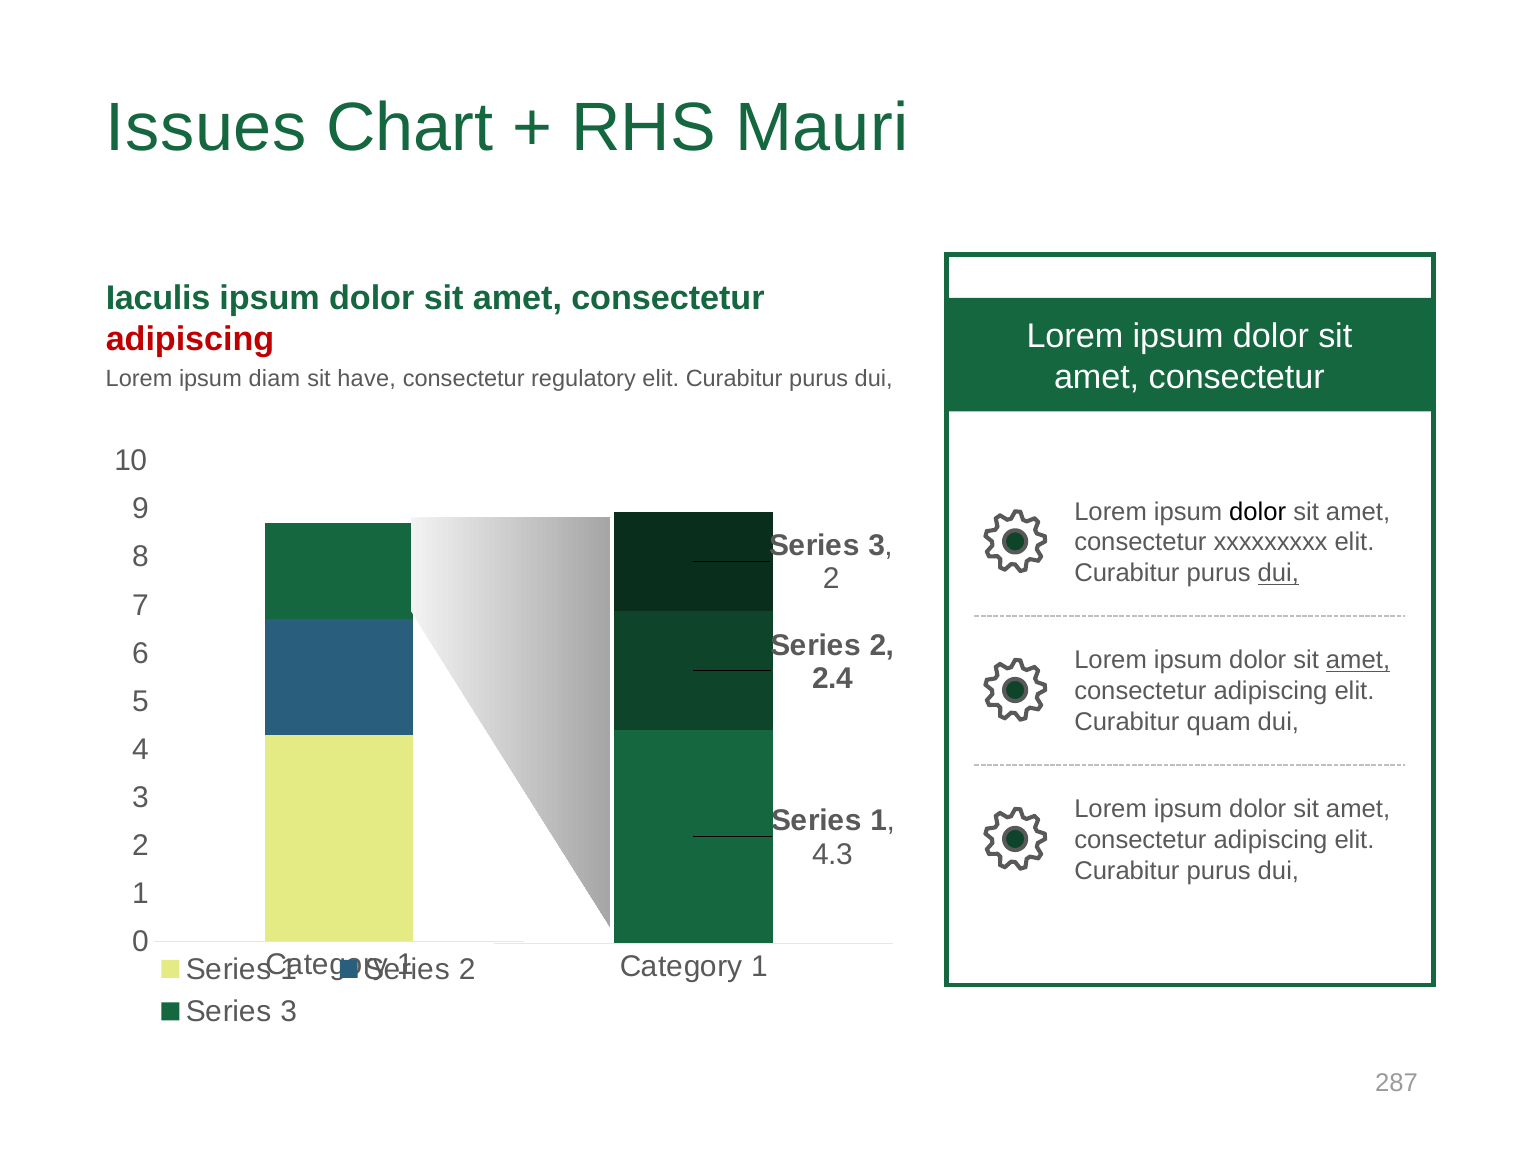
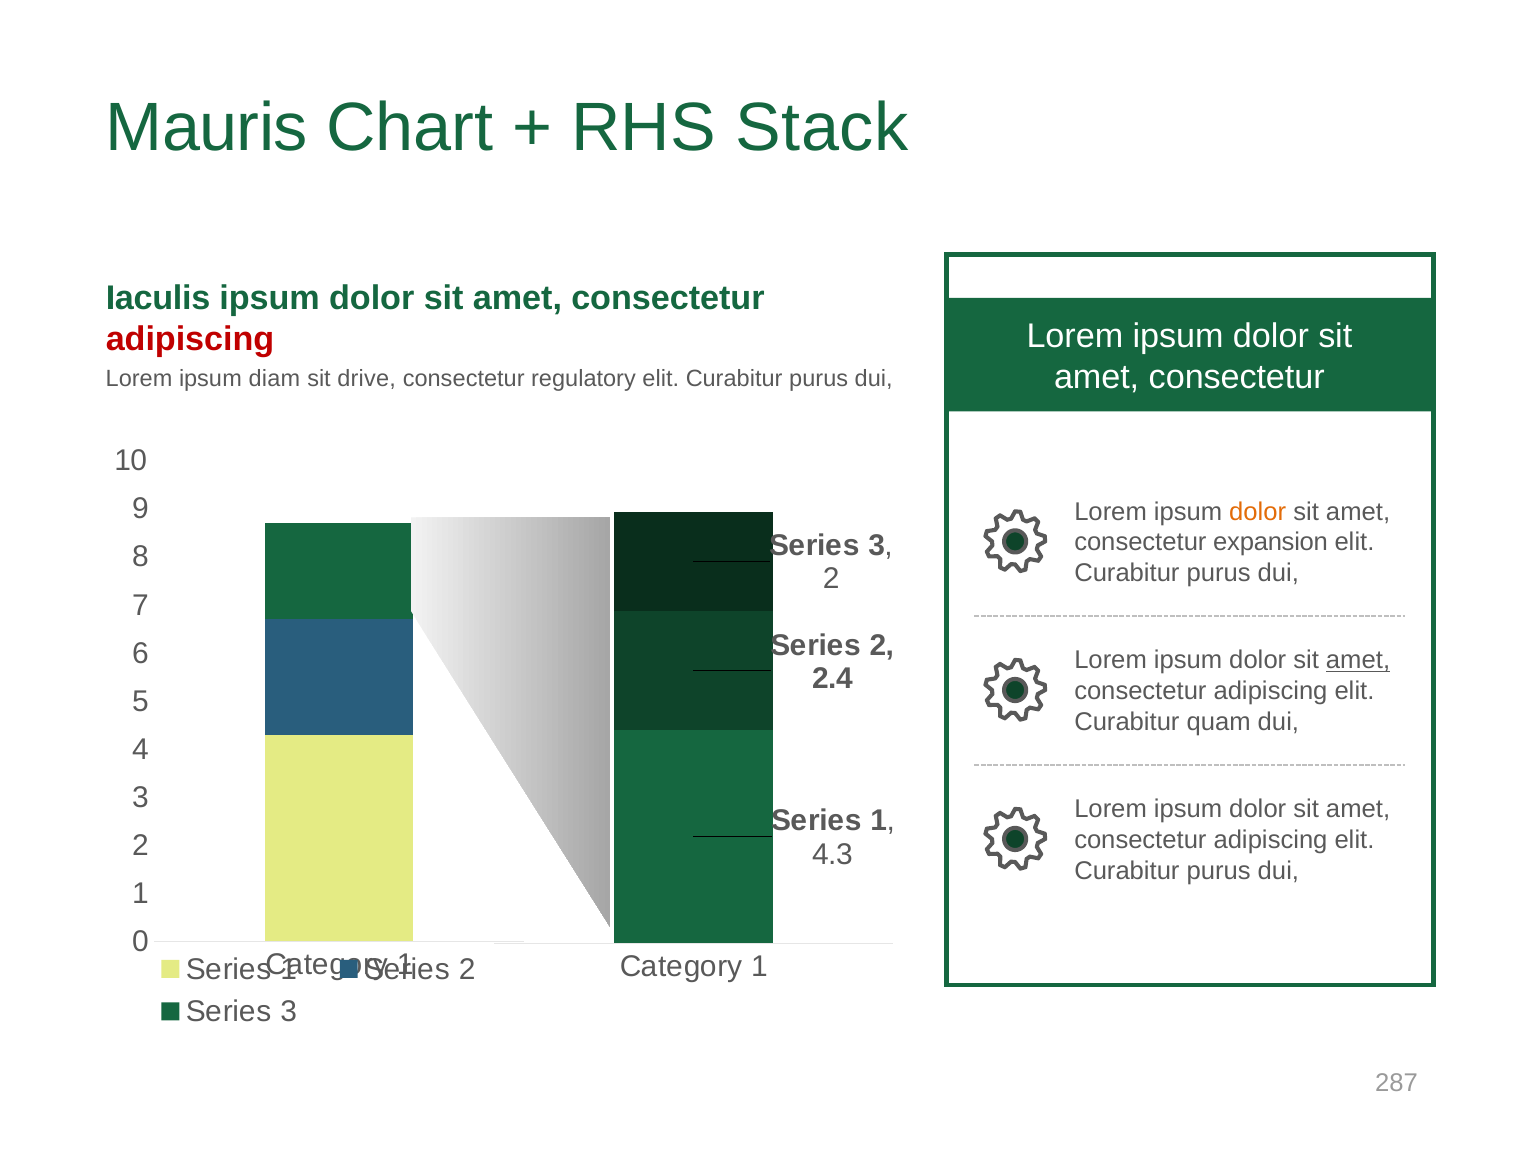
Issues: Issues -> Mauris
Mauri: Mauri -> Stack
have: have -> drive
dolor at (1258, 512) colour: black -> orange
xxxxxxxxx: xxxxxxxxx -> expansion
dui at (1278, 573) underline: present -> none
